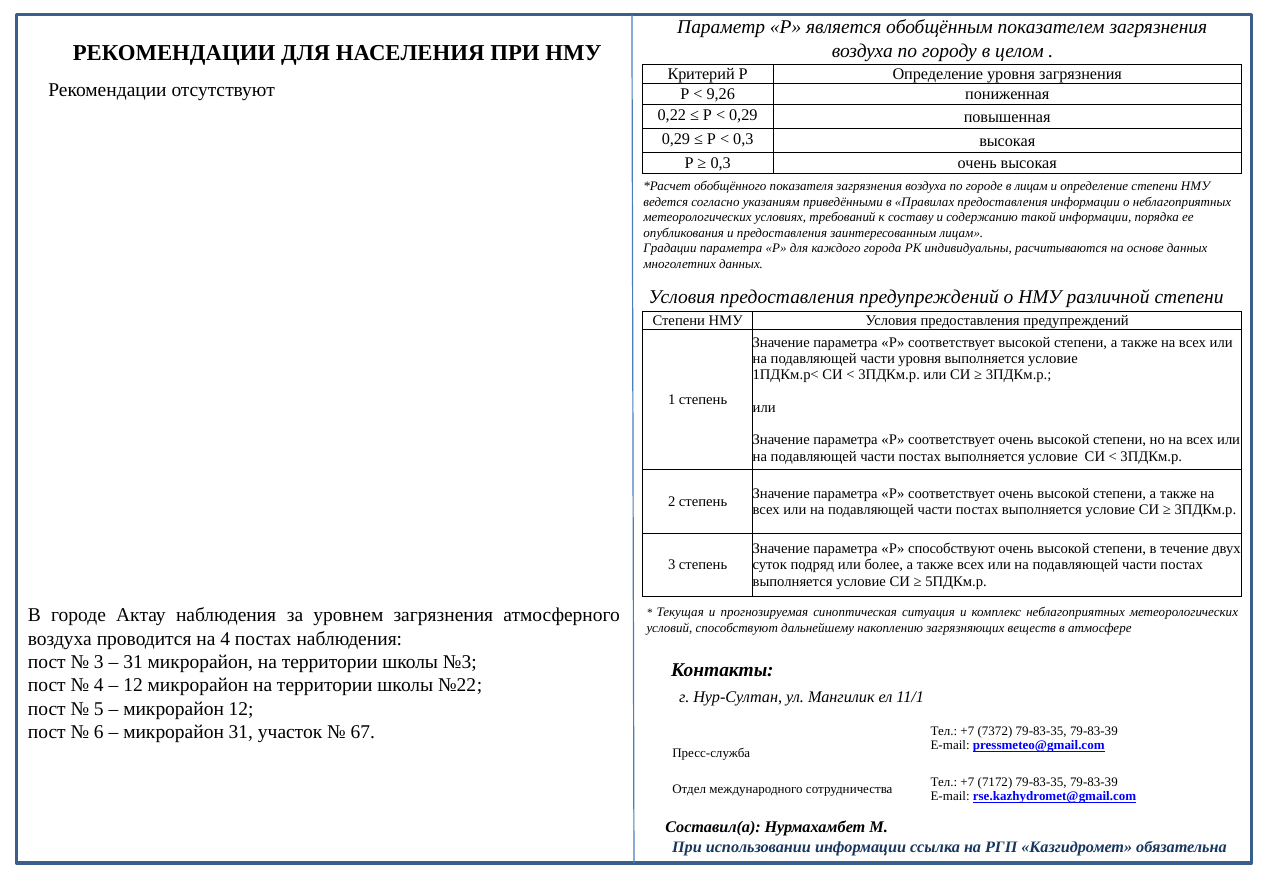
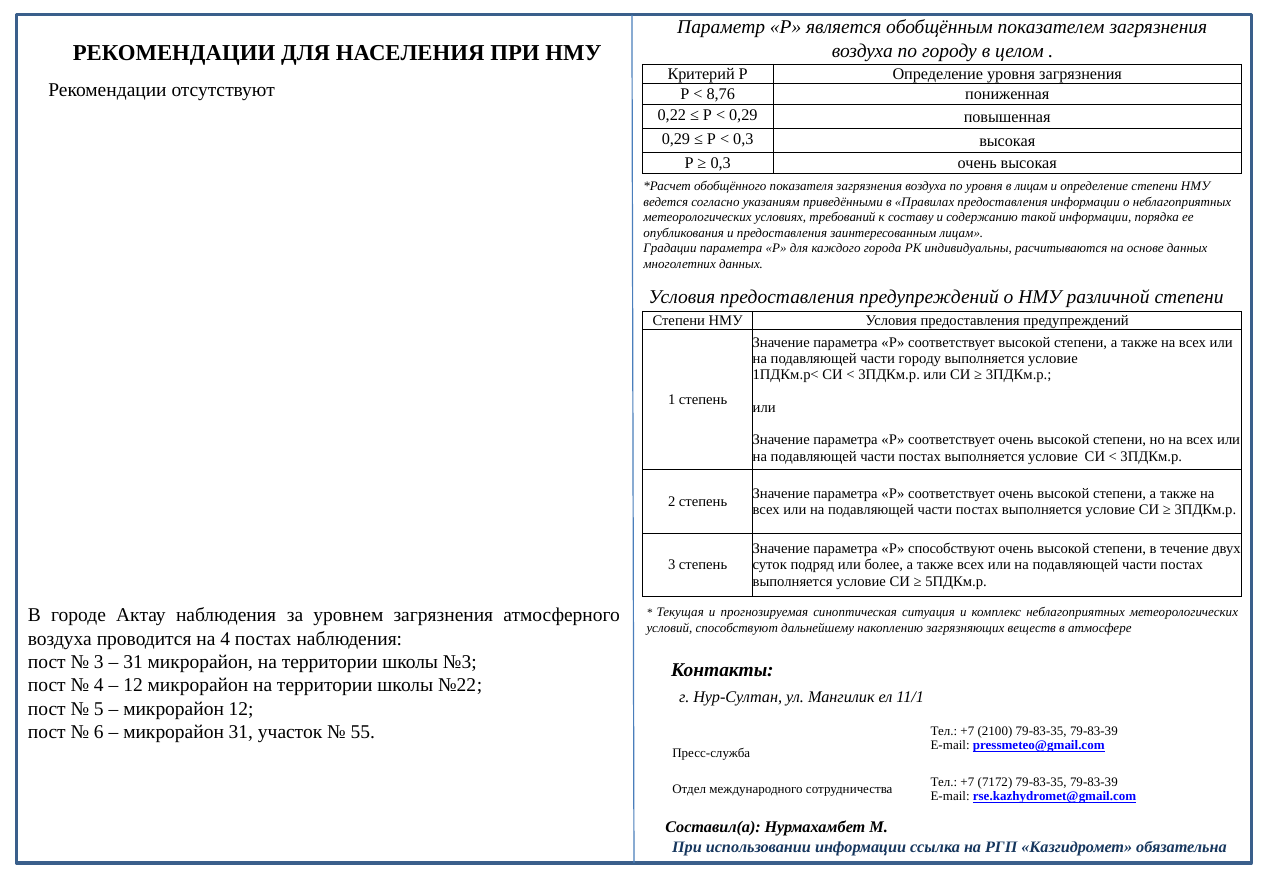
9,26: 9,26 -> 8,76
по городе: городе -> уровня
части уровня: уровня -> городу
67: 67 -> 55
7372: 7372 -> 2100
